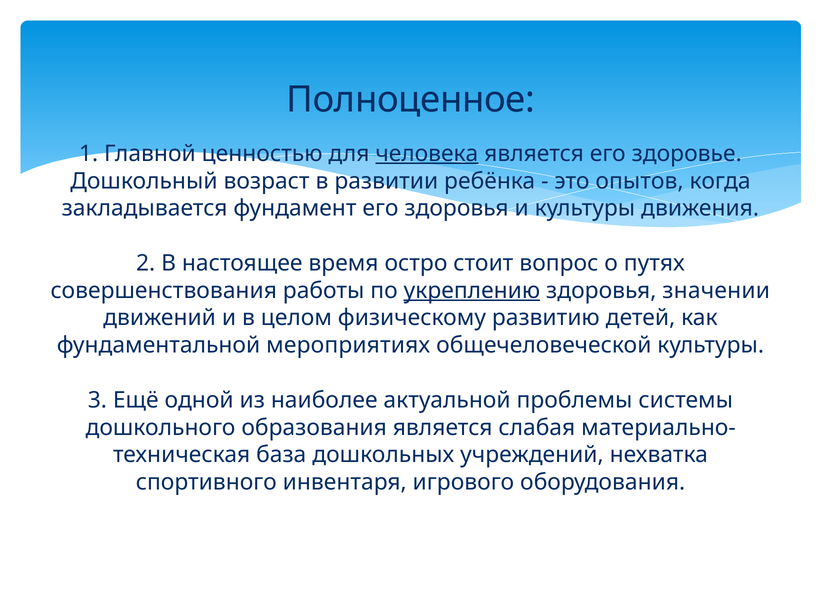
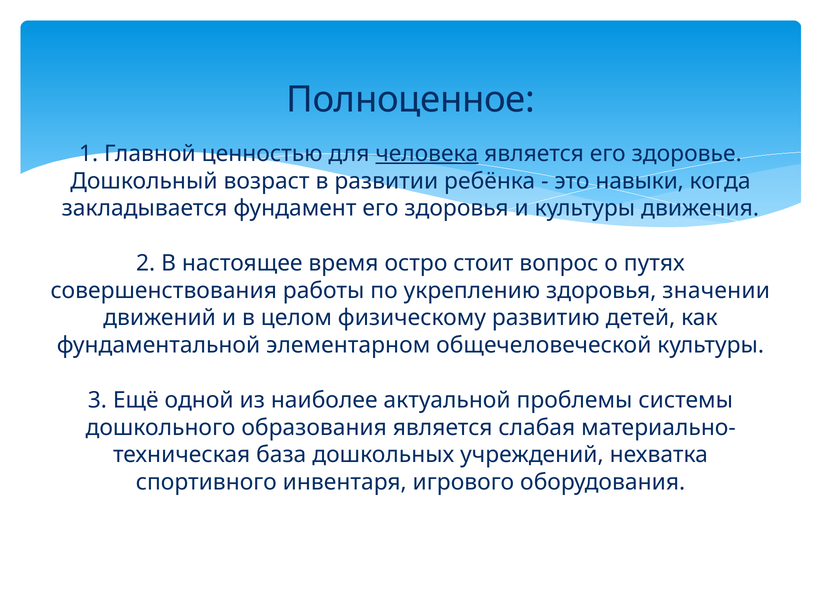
опытов: опытов -> навыки
укреплению underline: present -> none
мероприятиях: мероприятиях -> элементарном
